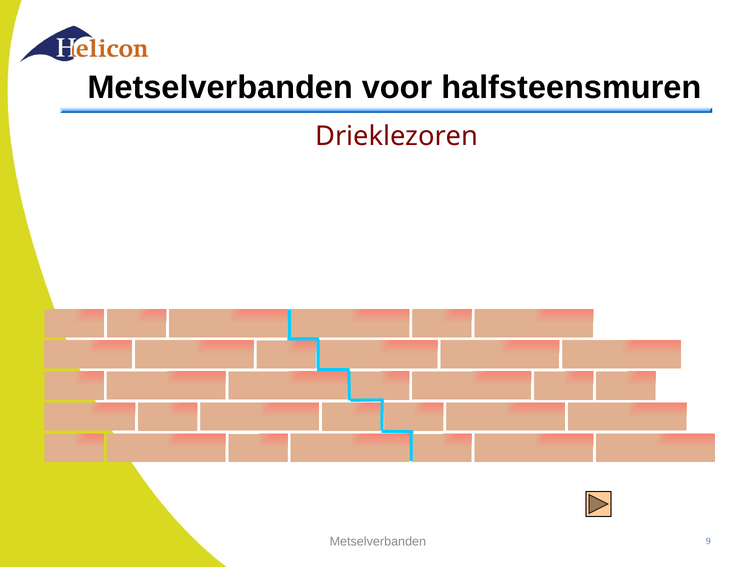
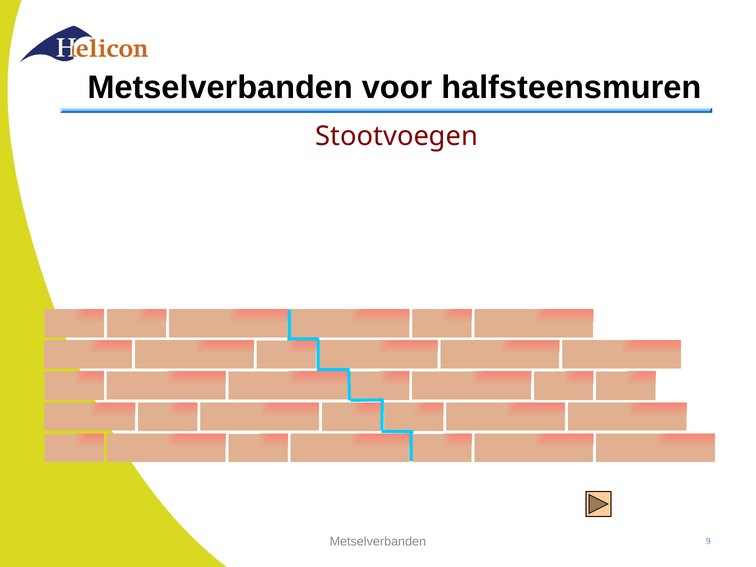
Drieklezoren: Drieklezoren -> Stootvoegen
